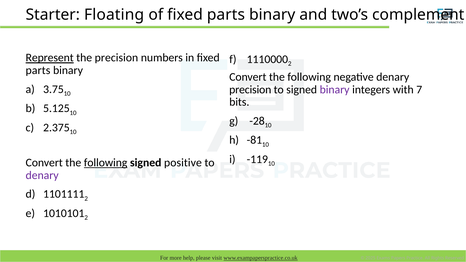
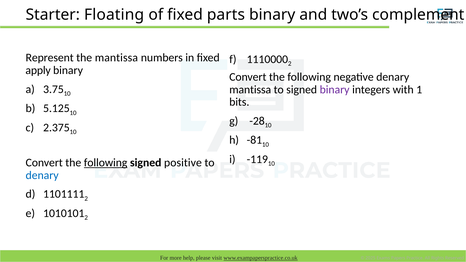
Represent underline: present -> none
the precision: precision -> mantissa
parts at (38, 70): parts -> apply
precision at (250, 90): precision -> mantissa
7: 7 -> 1
denary at (42, 175) colour: purple -> blue
